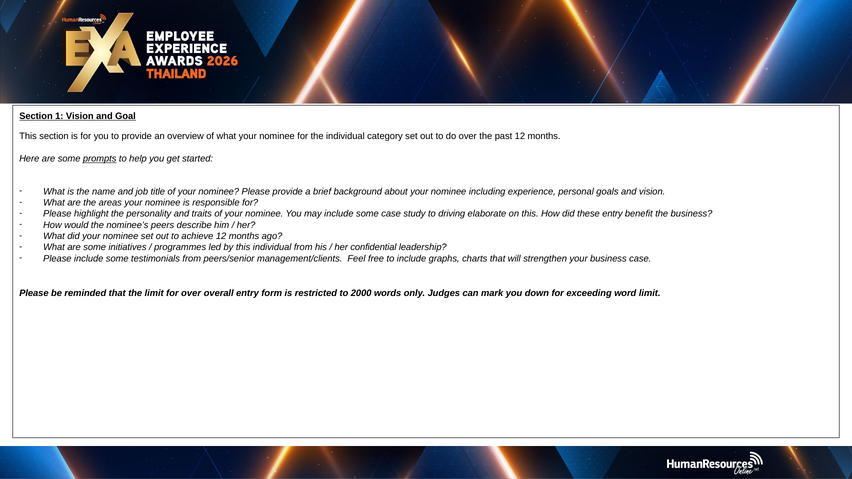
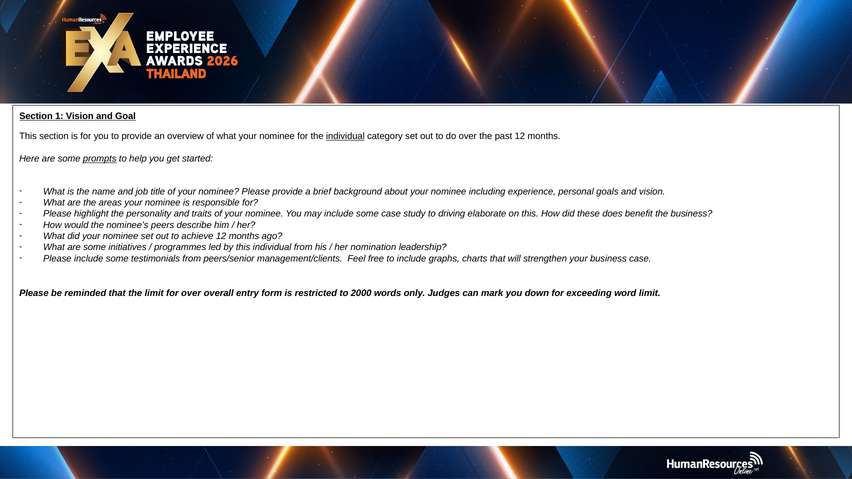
individual at (345, 136) underline: none -> present
these entry: entry -> does
confidential: confidential -> nomination
